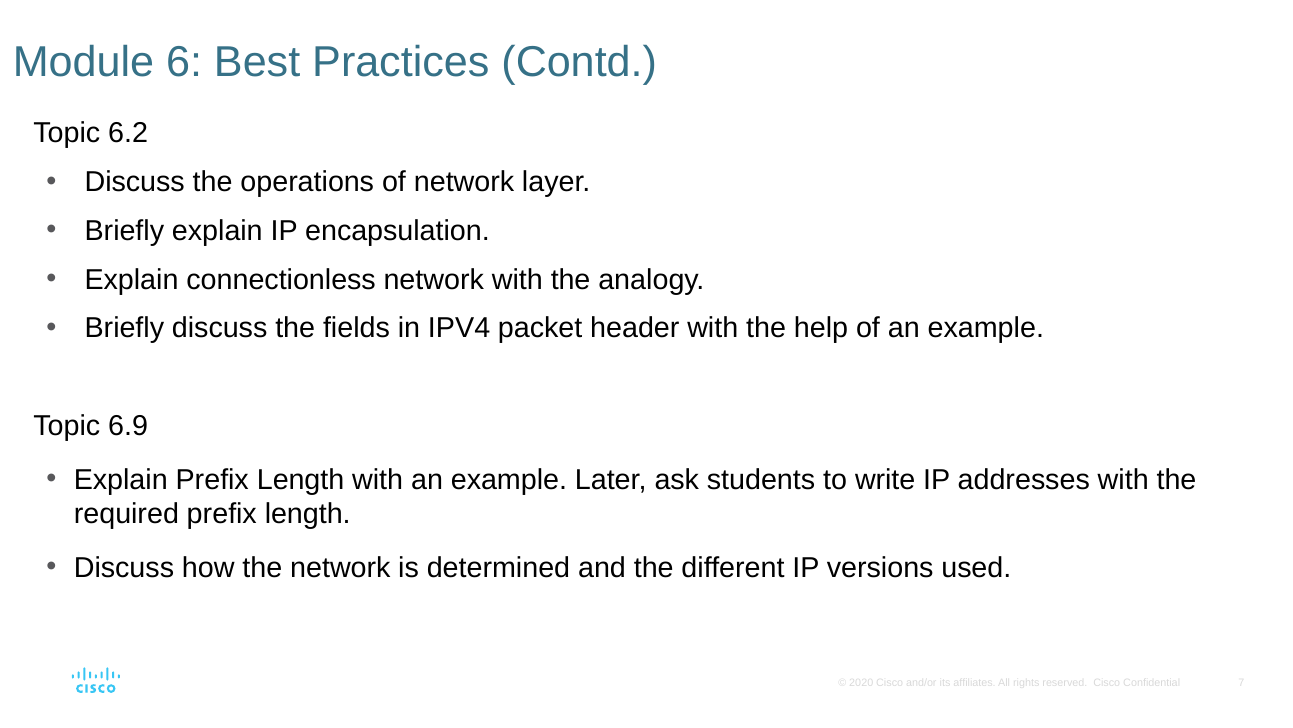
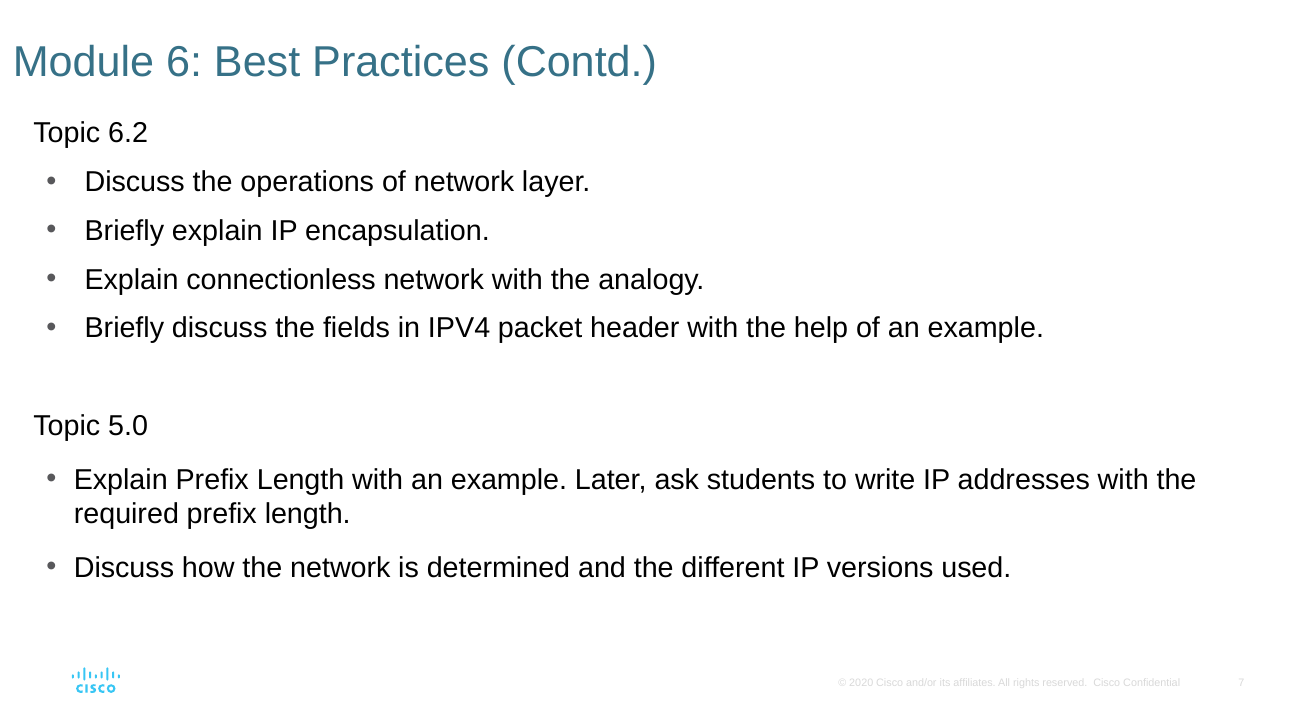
6.9: 6.9 -> 5.0
